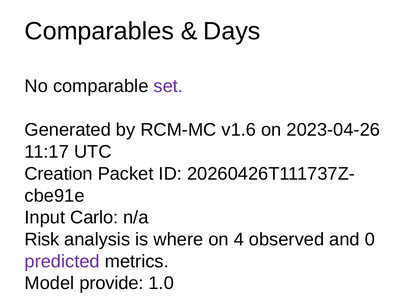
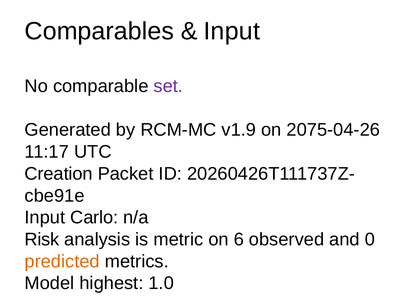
Days at (232, 31): Days -> Input
v1.6: v1.6 -> v1.9
2023-04-26: 2023-04-26 -> 2075-04-26
where: where -> metric
4: 4 -> 6
predicted colour: purple -> orange
provide: provide -> highest
